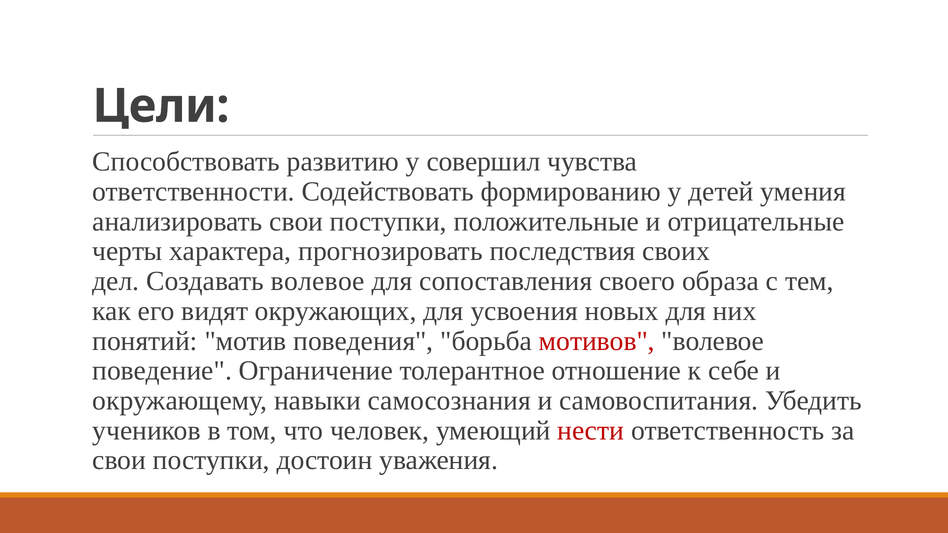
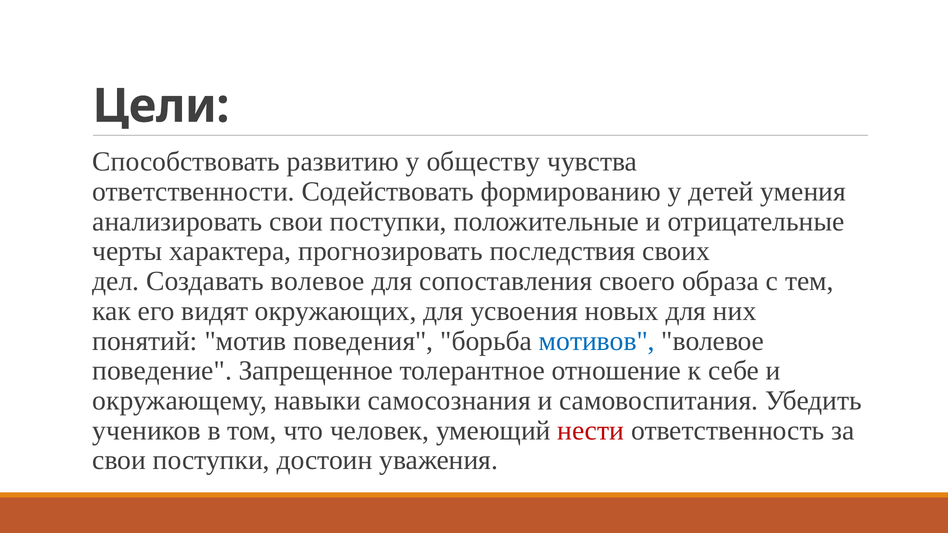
совершил: совершил -> обществу
мотивов colour: red -> blue
Ограничение: Ограничение -> Запрещенное
